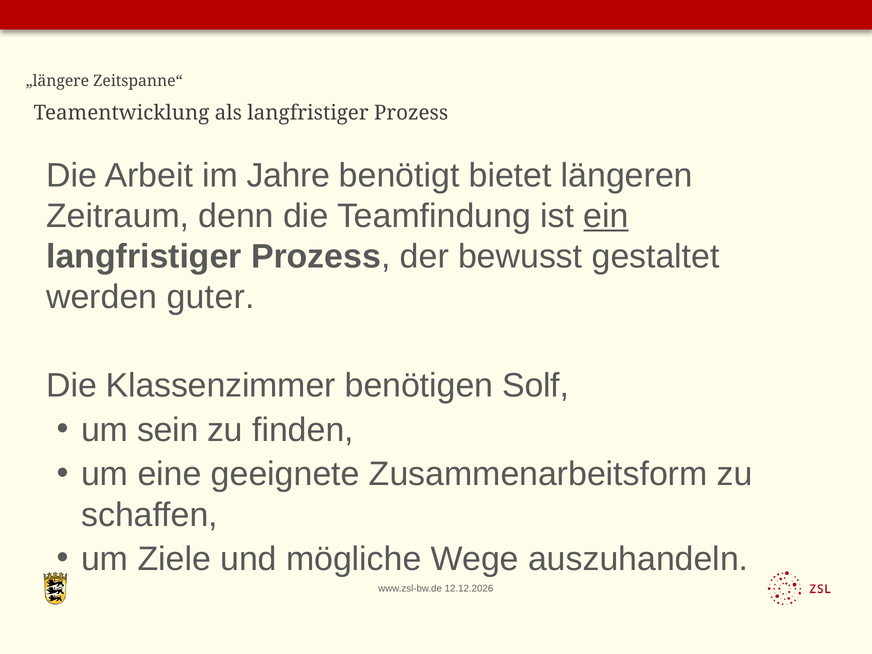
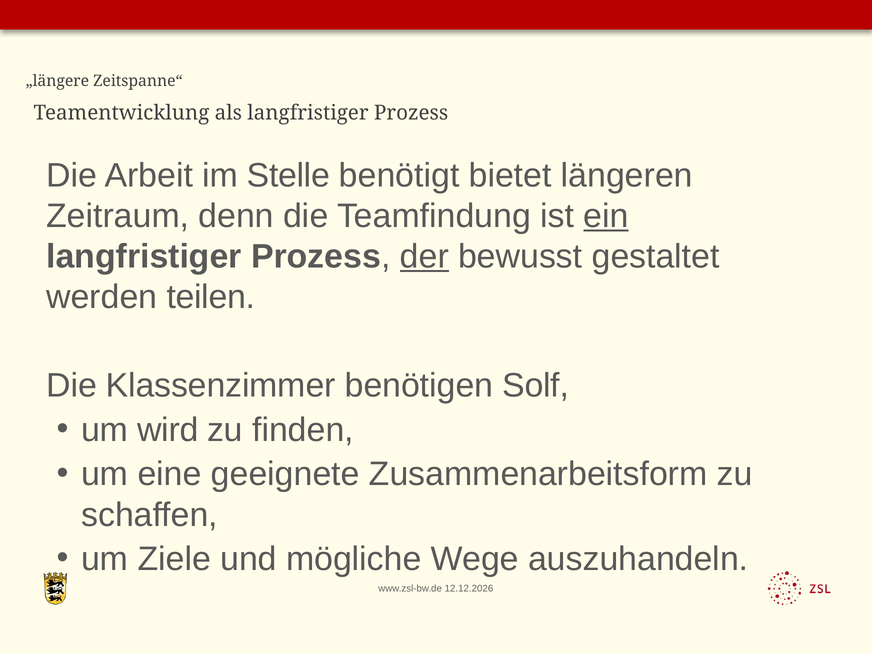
Jahre: Jahre -> Stelle
der underline: none -> present
guter: guter -> teilen
sein: sein -> wird
